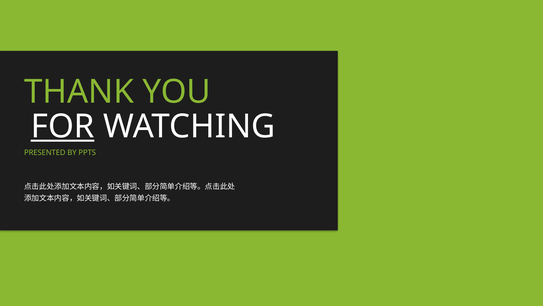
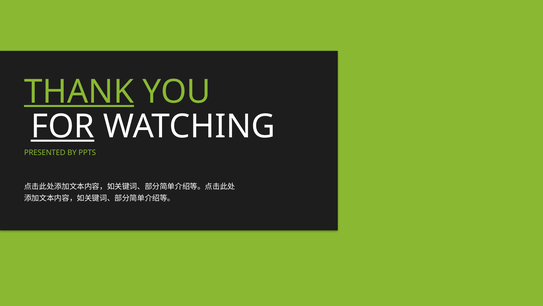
THANK underline: none -> present
